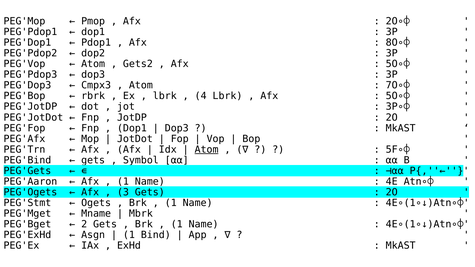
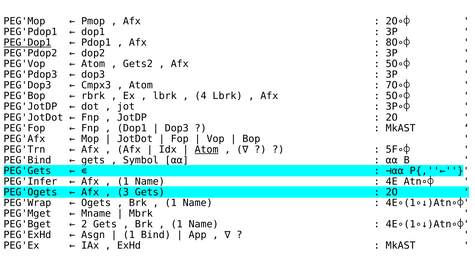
PEG'Dop1 underline: none -> present
PEG'Aaron: PEG'Aaron -> PEG'Infer
PEG'Stmt: PEG'Stmt -> PEG'Wrap
